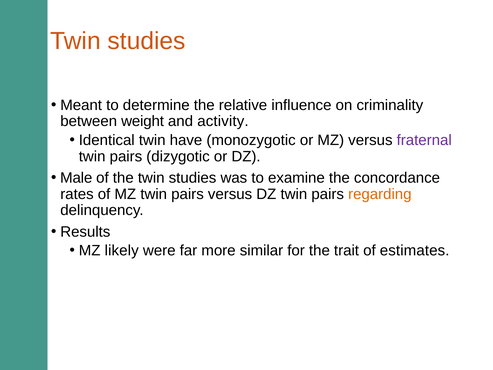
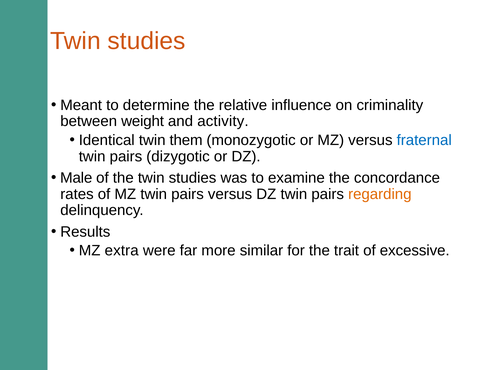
have: have -> them
fraternal colour: purple -> blue
likely: likely -> extra
estimates: estimates -> excessive
